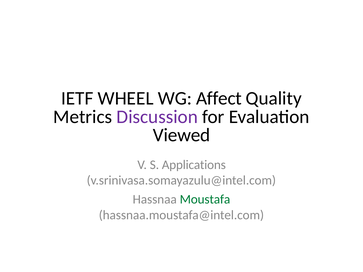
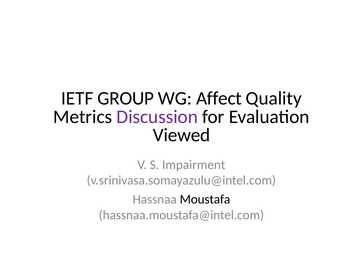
WHEEL: WHEEL -> GROUP
Applications: Applications -> Impairment
Moustafa colour: green -> black
